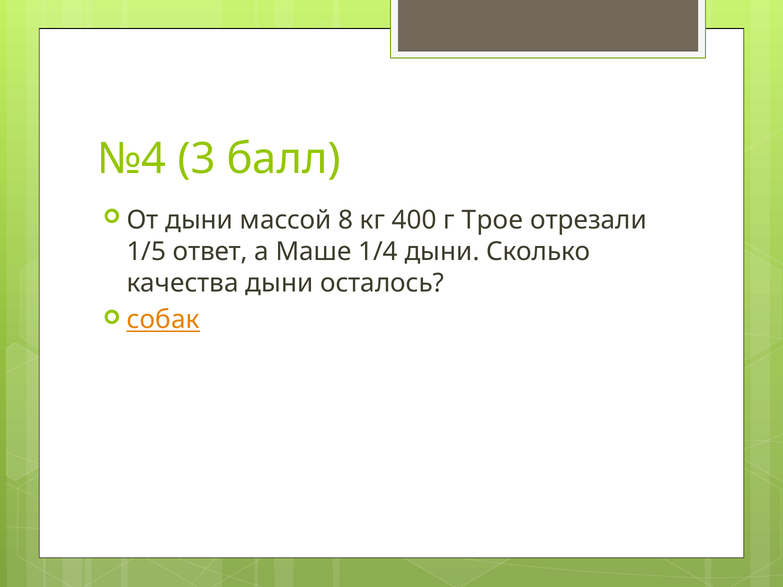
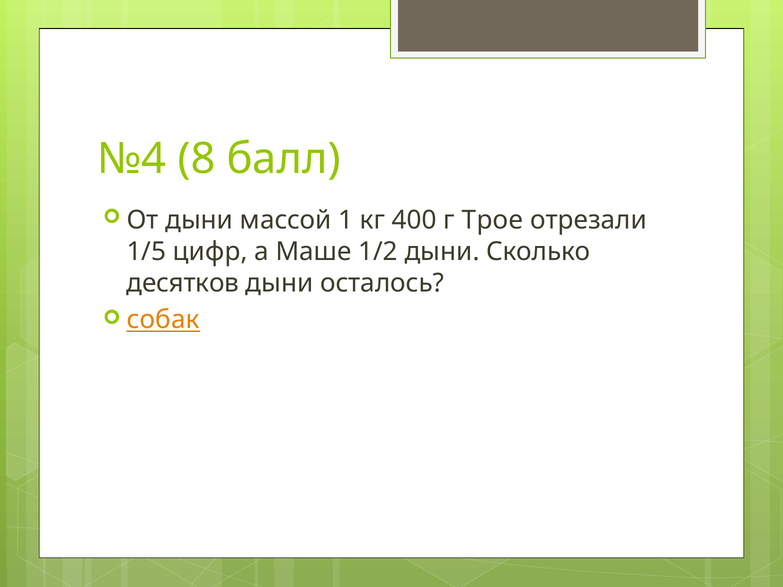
3: 3 -> 8
8: 8 -> 1
ответ: ответ -> цифр
1/4: 1/4 -> 1/2
качества: качества -> десятков
